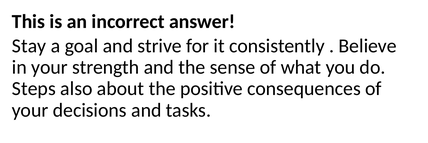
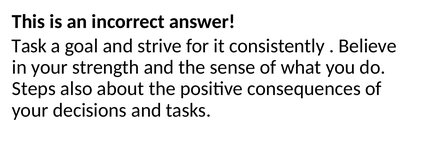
Stay: Stay -> Task
